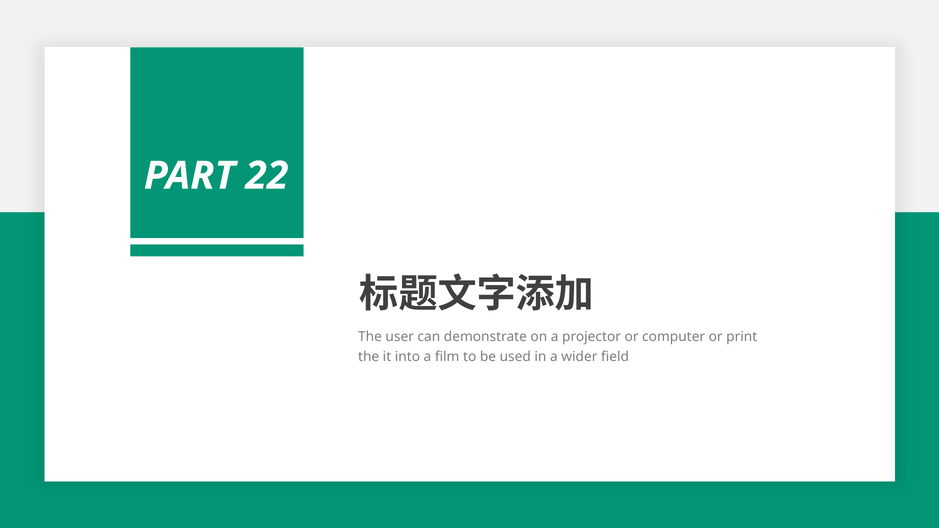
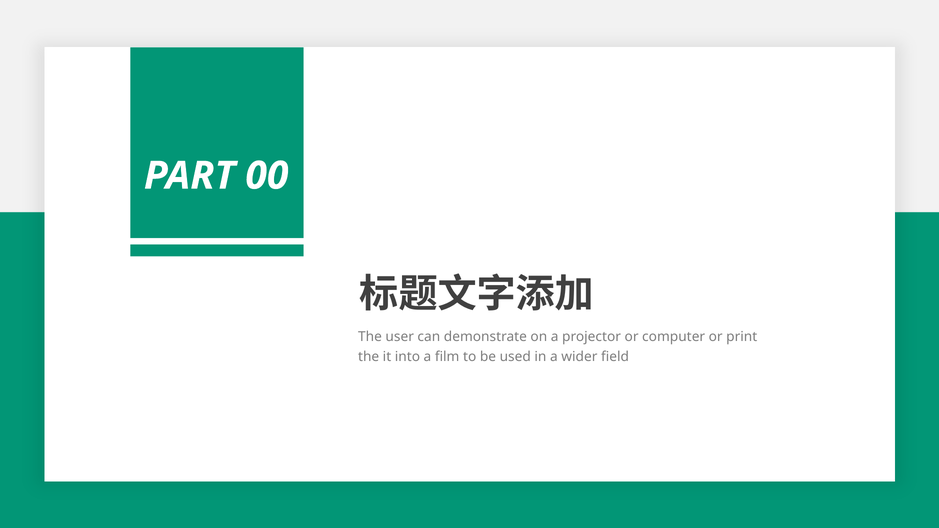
22: 22 -> 00
